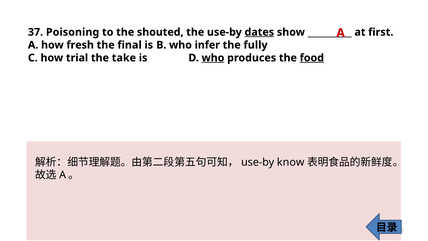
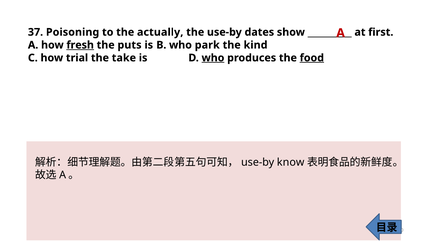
shouted: shouted -> actually
dates underline: present -> none
fresh underline: none -> present
final: final -> puts
infer: infer -> park
fully: fully -> kind
